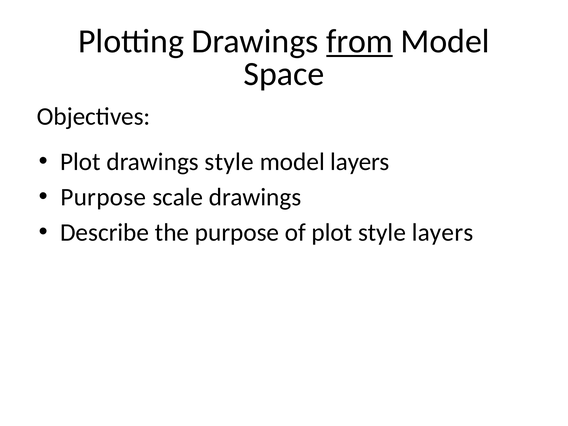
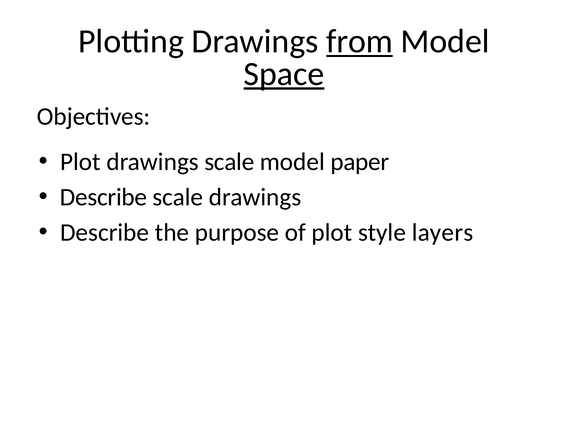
Space underline: none -> present
drawings style: style -> scale
model layers: layers -> paper
Purpose at (103, 197): Purpose -> Describe
